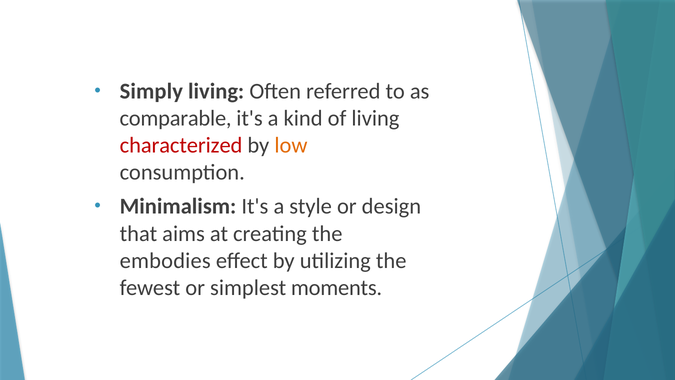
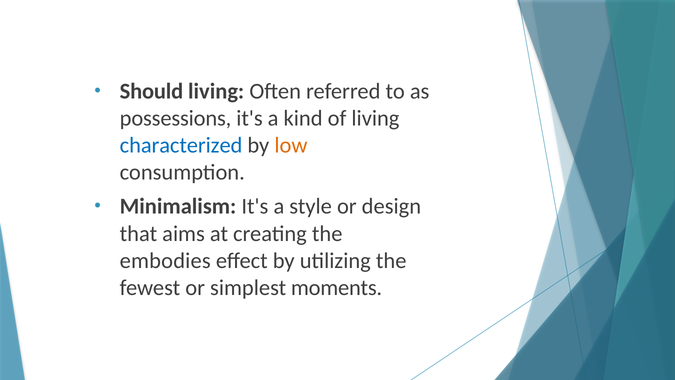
Simply: Simply -> Should
comparable: comparable -> possessions
characterized colour: red -> blue
